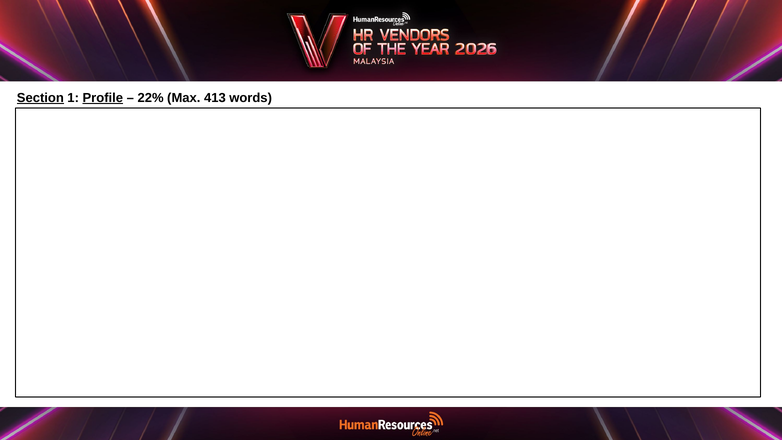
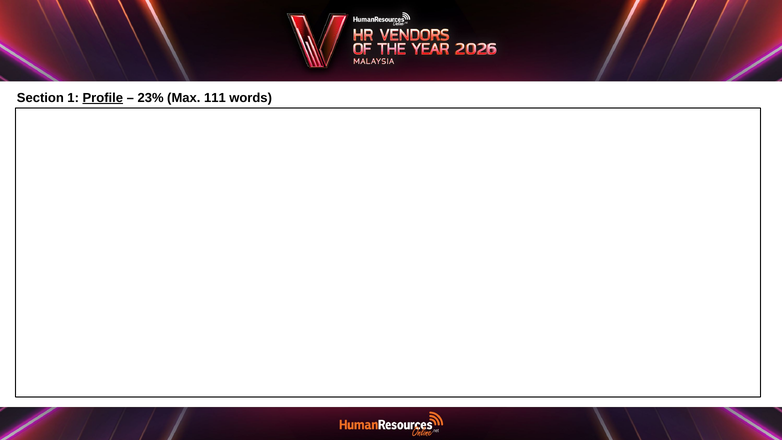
Section underline: present -> none
22%: 22% -> 23%
413: 413 -> 111
